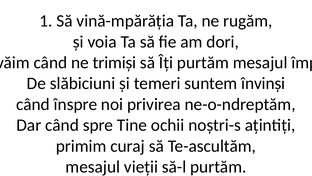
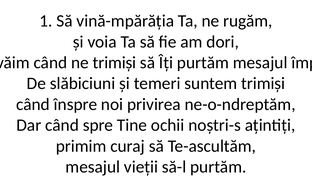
suntem învinși: învinși -> trimiși
